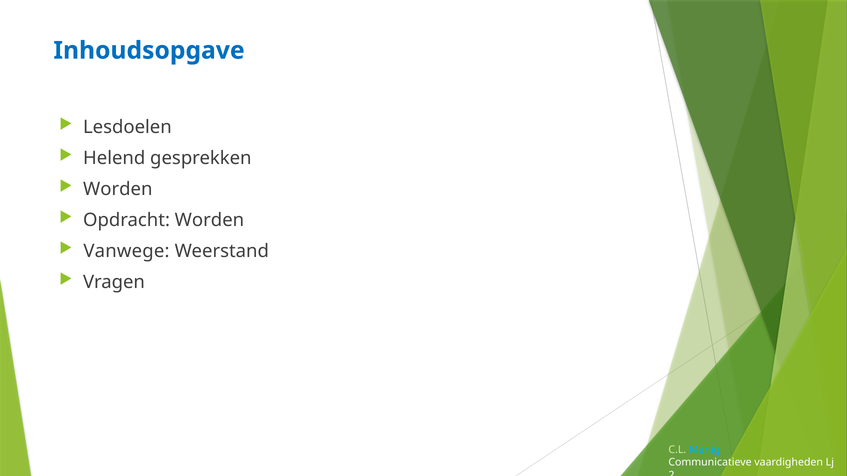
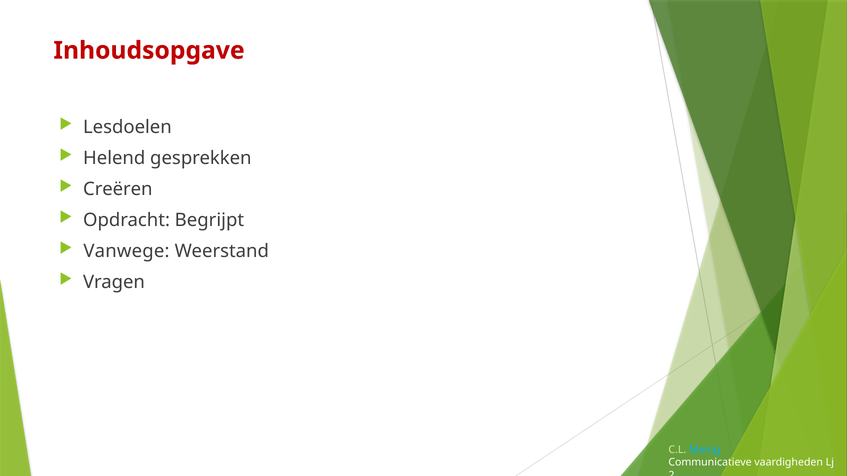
Inhoudsopgave colour: blue -> red
Worden at (118, 189): Worden -> Creëren
Opdracht Worden: Worden -> Begrijpt
